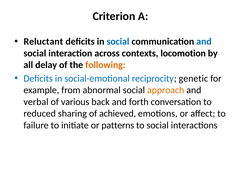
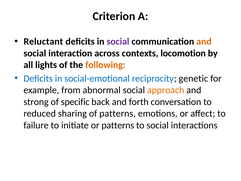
social at (118, 41) colour: blue -> purple
and at (204, 41) colour: blue -> orange
delay: delay -> lights
verbal: verbal -> strong
various: various -> specific
of achieved: achieved -> patterns
